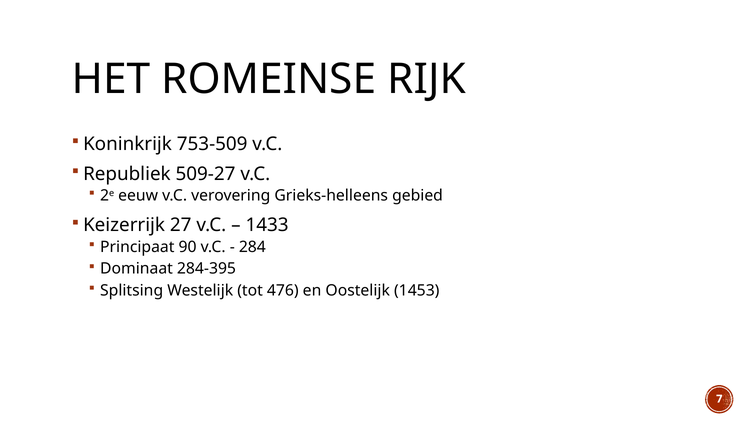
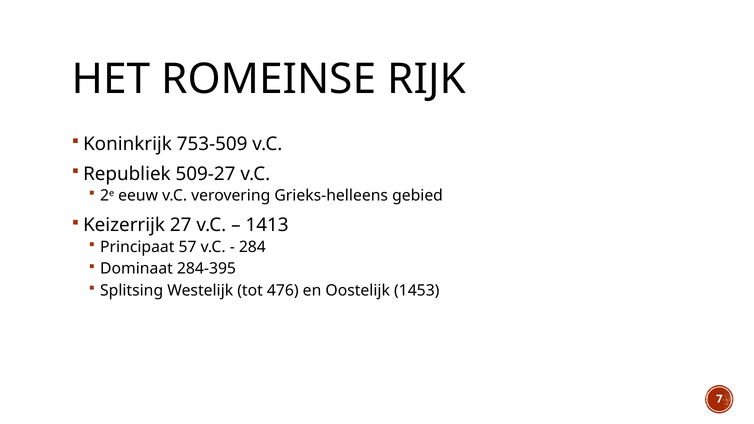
1433: 1433 -> 1413
90: 90 -> 57
